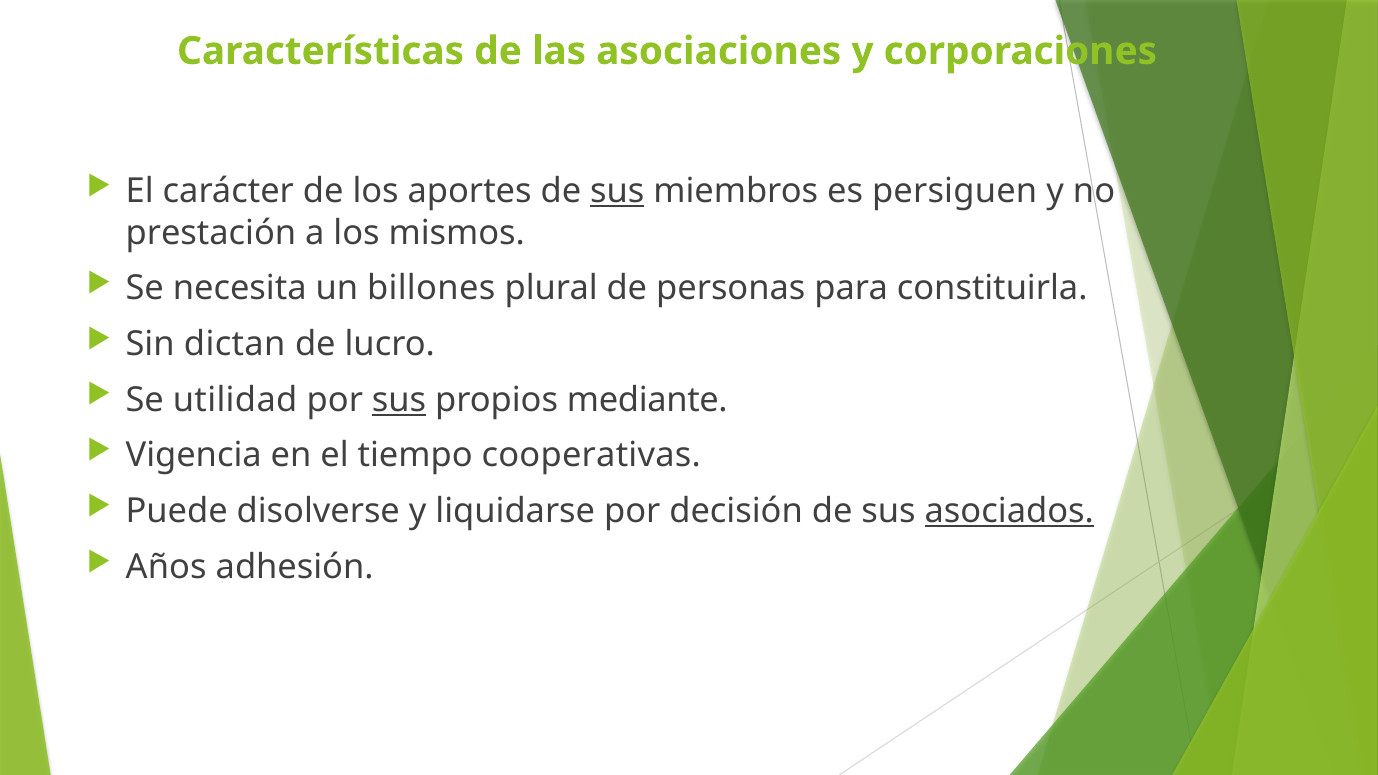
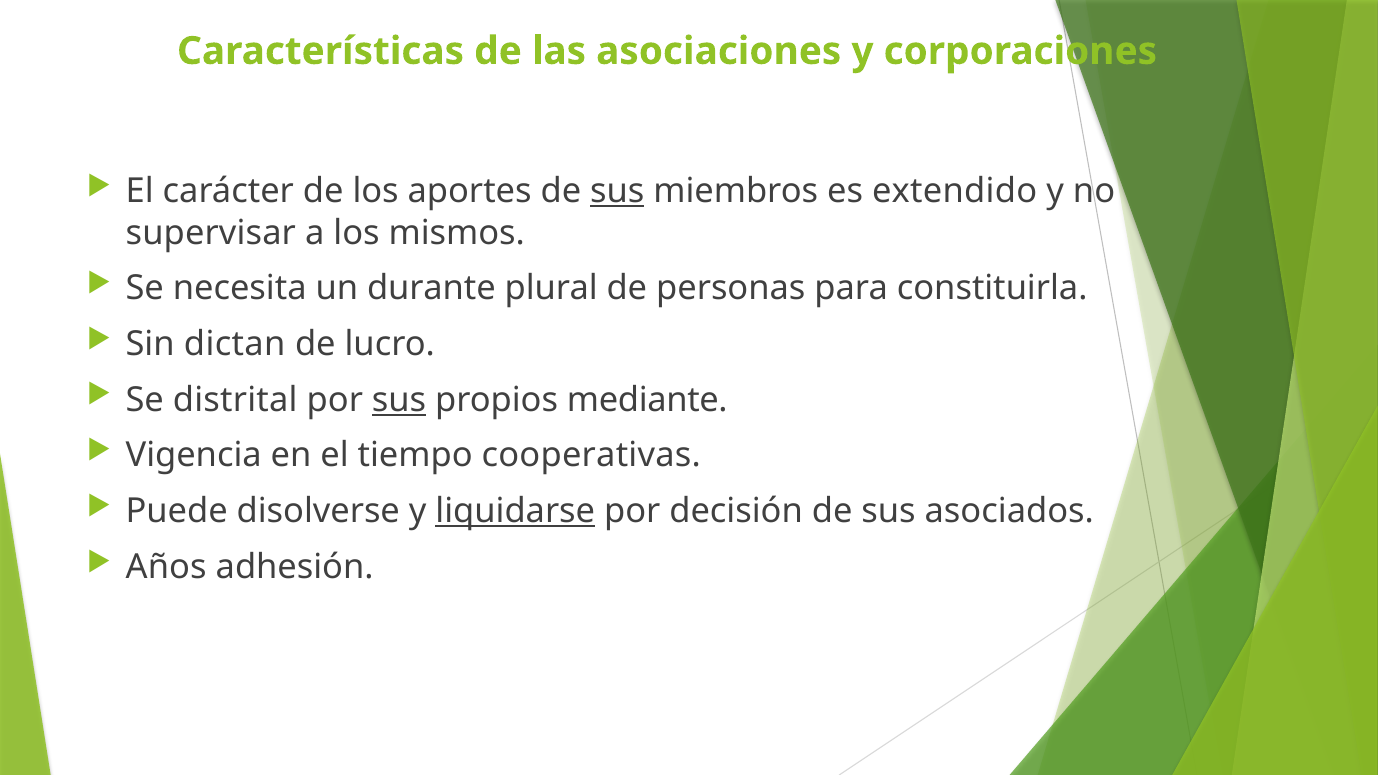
persiguen: persiguen -> extendido
prestación: prestación -> supervisar
billones: billones -> durante
utilidad: utilidad -> distrital
liquidarse underline: none -> present
asociados underline: present -> none
